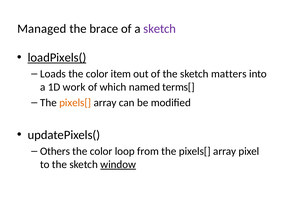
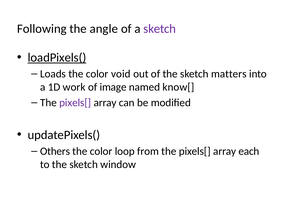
Managed: Managed -> Following
brace: brace -> angle
item: item -> void
which: which -> image
terms[: terms[ -> know[
pixels[ at (75, 103) colour: orange -> purple
pixel: pixel -> each
window underline: present -> none
